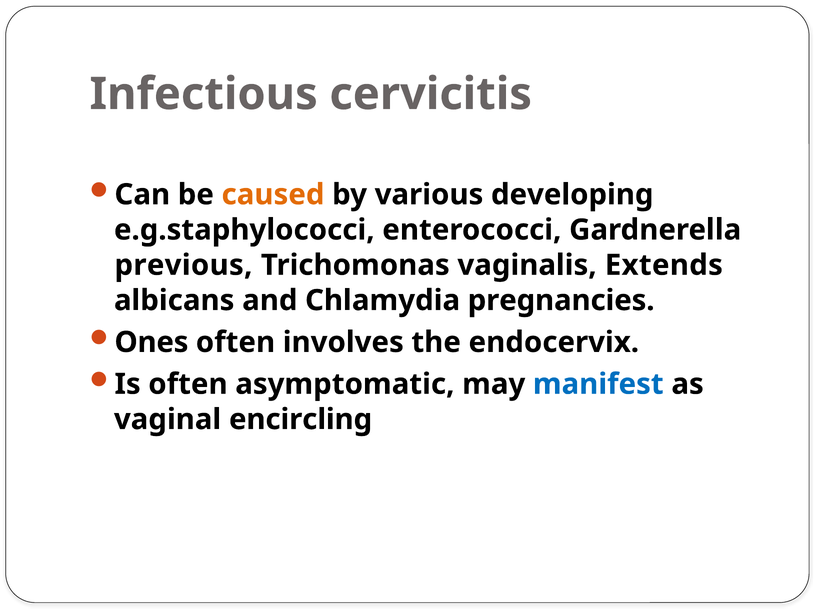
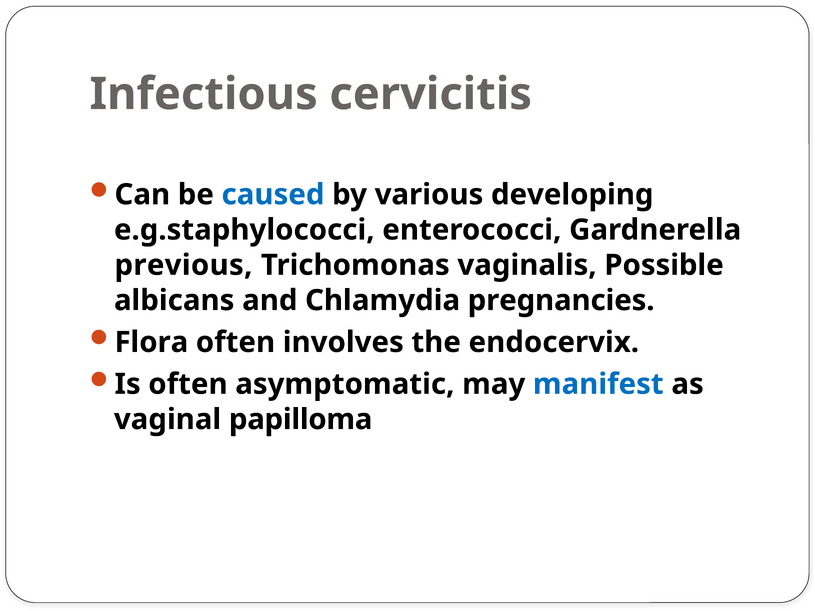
caused colour: orange -> blue
Extends: Extends -> Possible
Ones: Ones -> Flora
encircling: encircling -> papilloma
